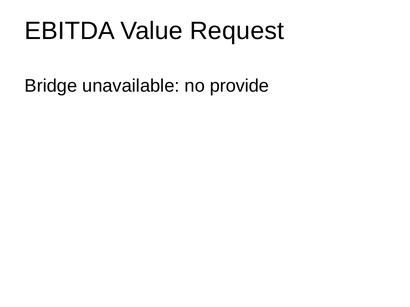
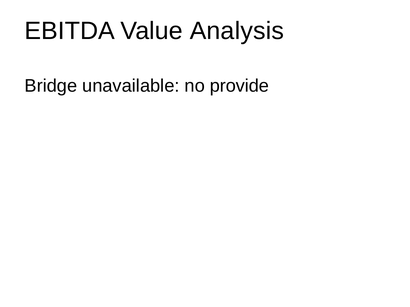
Request: Request -> Analysis
